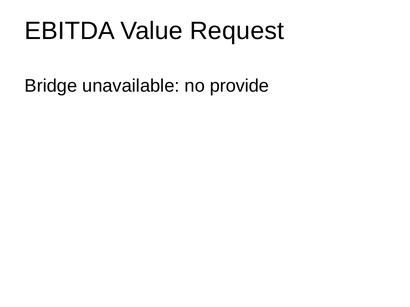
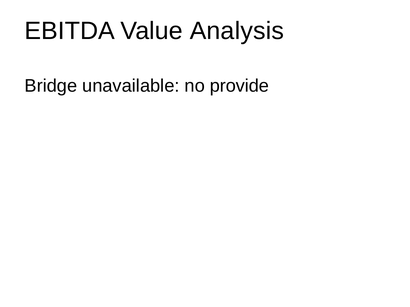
Request: Request -> Analysis
